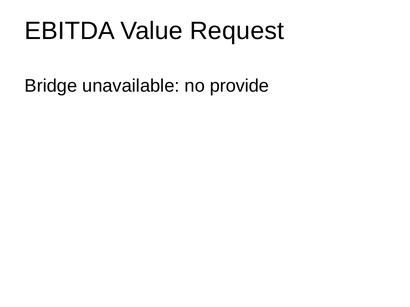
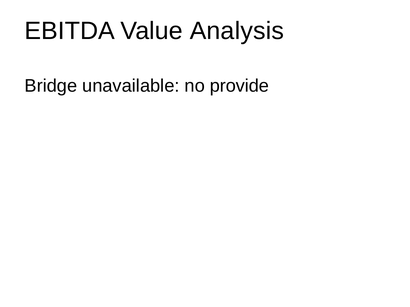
Request: Request -> Analysis
